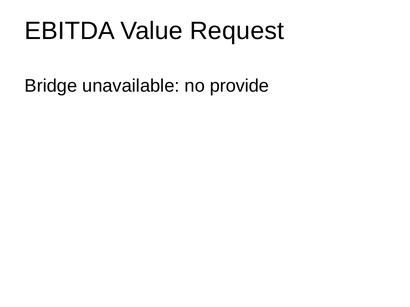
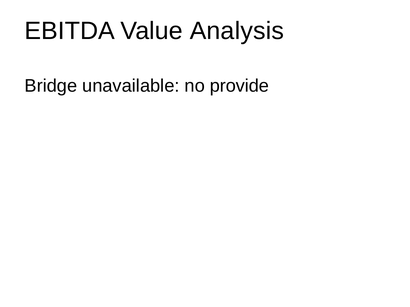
Request: Request -> Analysis
